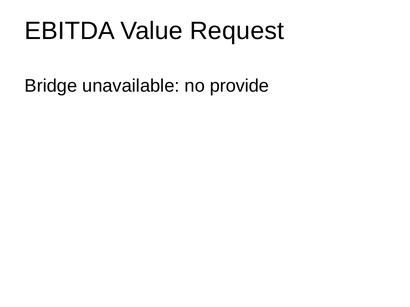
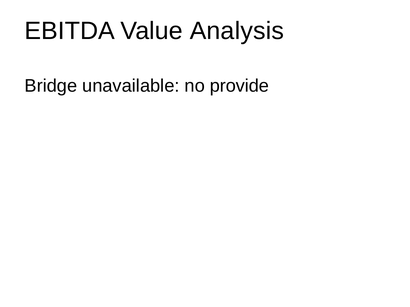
Request: Request -> Analysis
